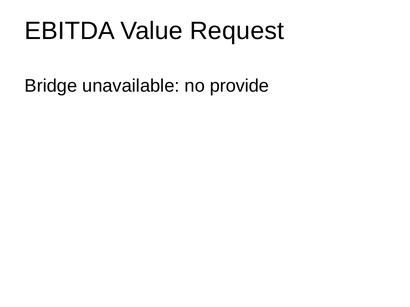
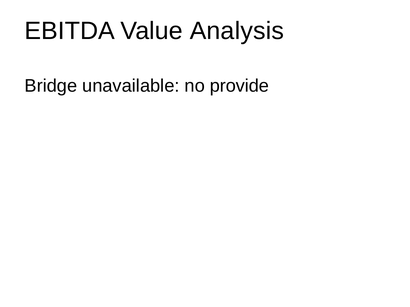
Request: Request -> Analysis
